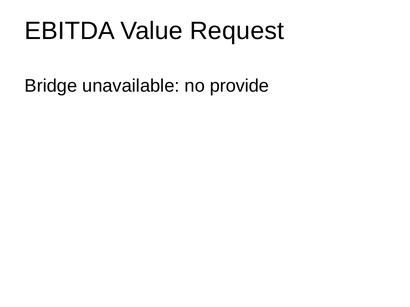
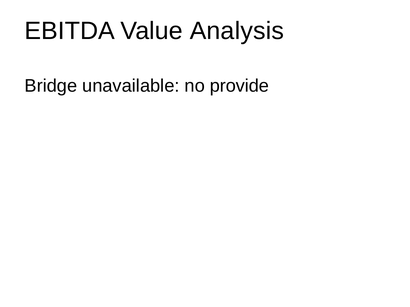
Request: Request -> Analysis
